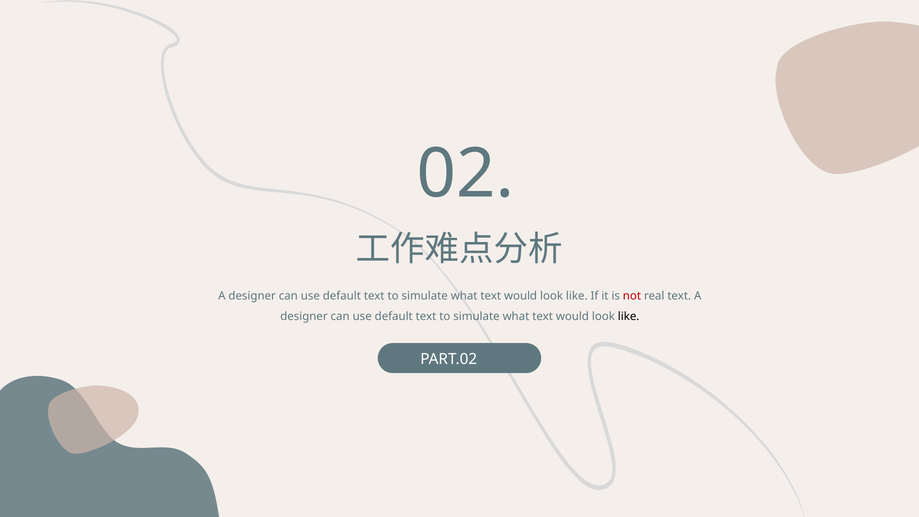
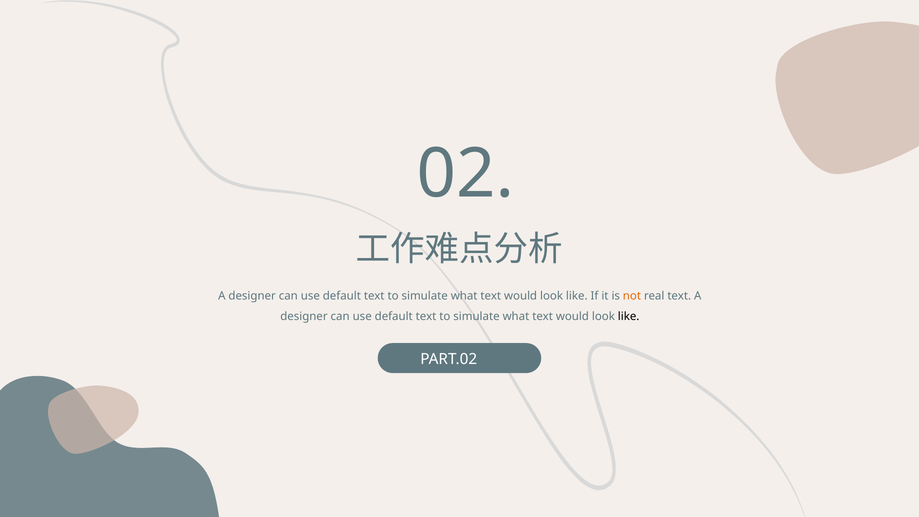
not colour: red -> orange
